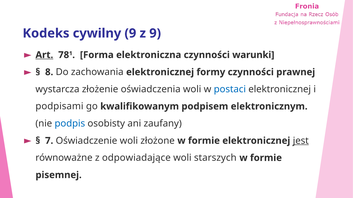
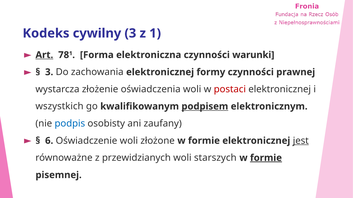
cywilny 9: 9 -> 3
z 9: 9 -> 1
8 at (49, 72): 8 -> 3
postaci colour: blue -> red
podpisami: podpisami -> wszystkich
podpisem underline: none -> present
7: 7 -> 6
odpowiadające: odpowiadające -> przewidzianych
formie at (266, 158) underline: none -> present
